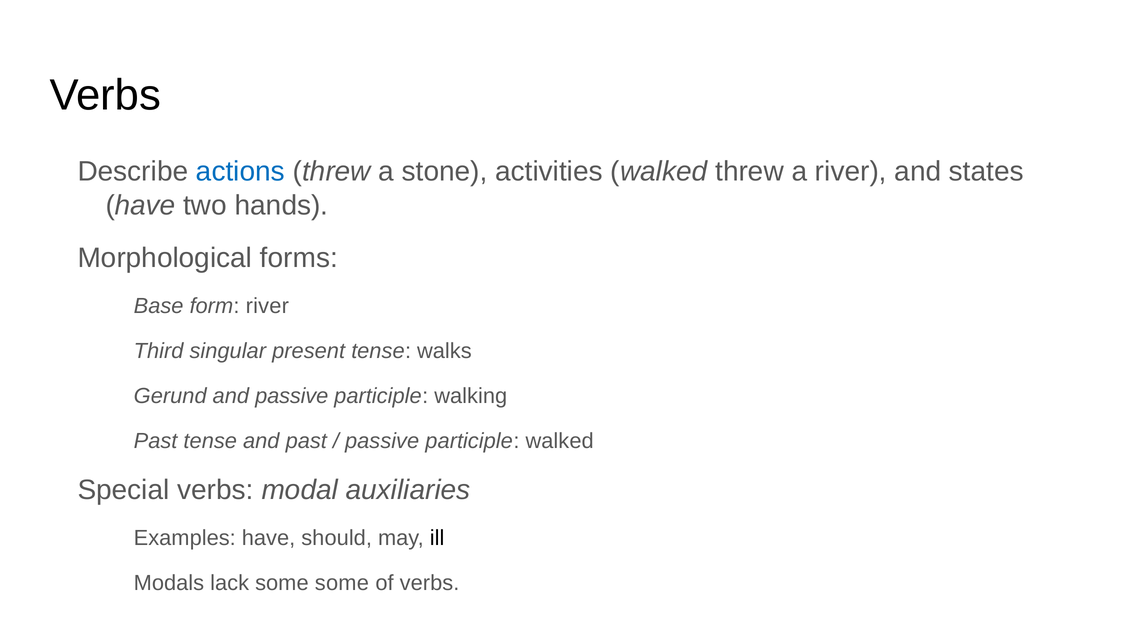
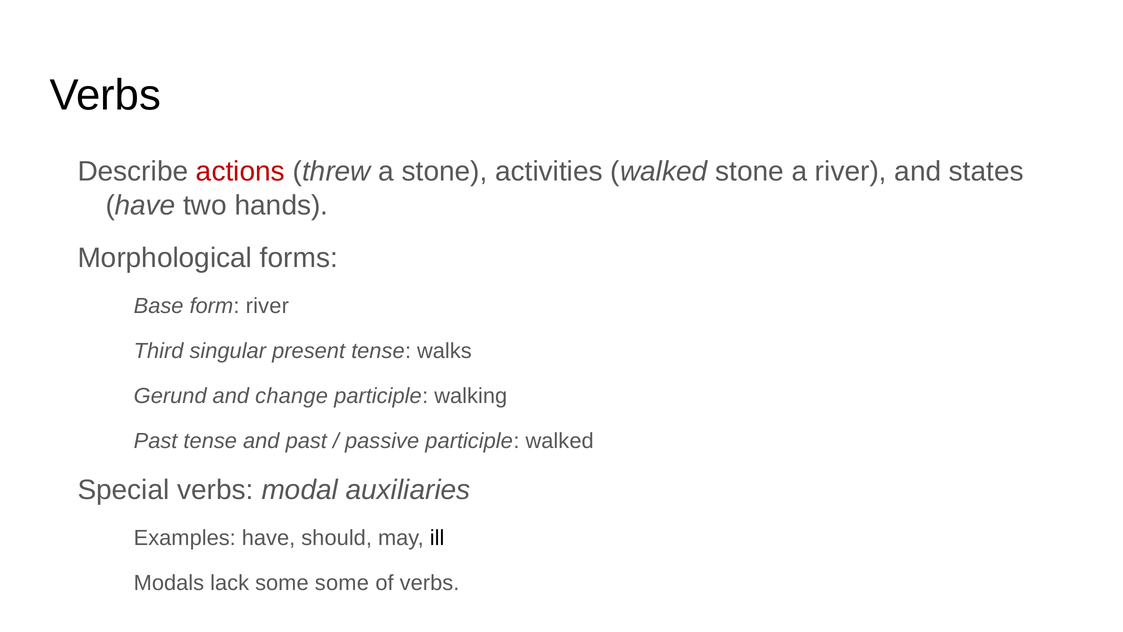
actions colour: blue -> red
walked threw: threw -> stone
and passive: passive -> change
